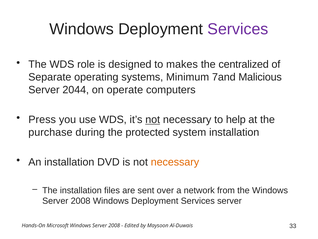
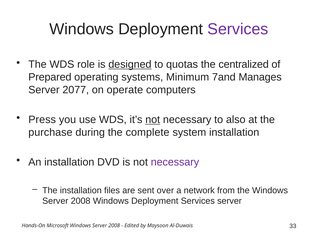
designed underline: none -> present
makes: makes -> quotas
Separate: Separate -> Prepared
Malicious: Malicious -> Manages
2044: 2044 -> 2077
help: help -> also
protected: protected -> complete
necessary at (175, 162) colour: orange -> purple
